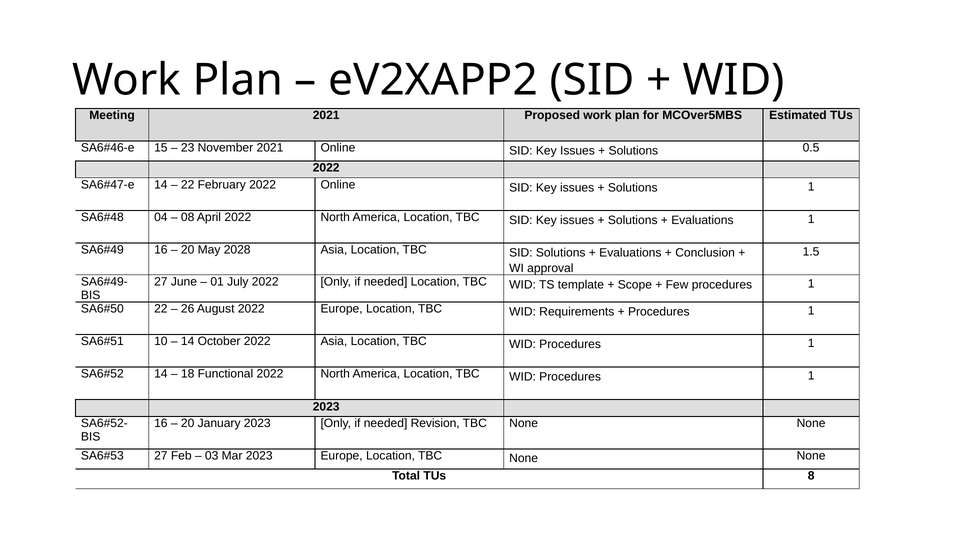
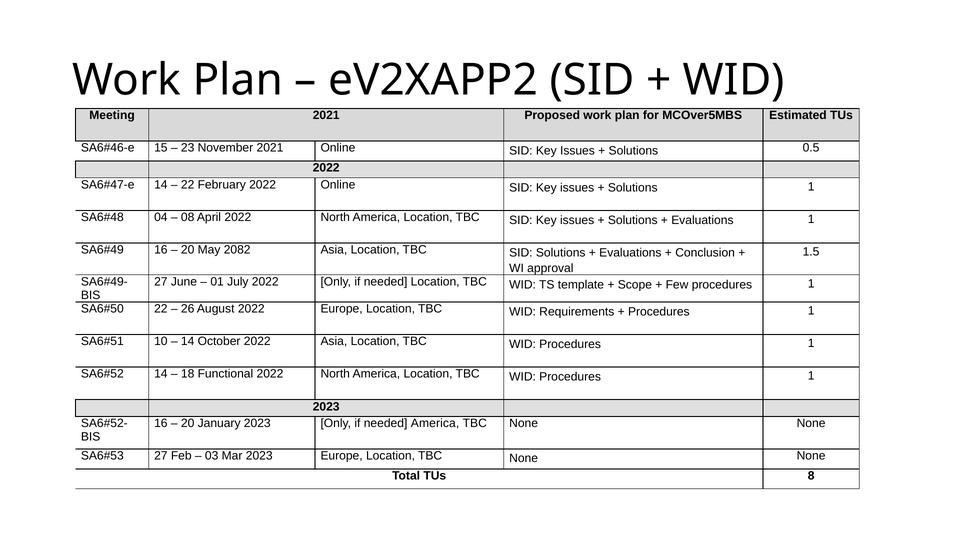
2028: 2028 -> 2082
needed Revision: Revision -> America
